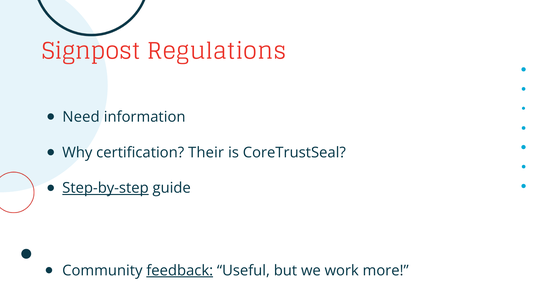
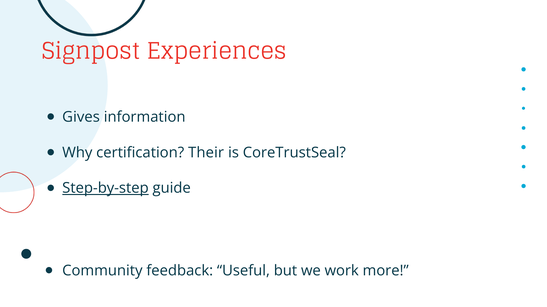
Regulations: Regulations -> Experiences
Need: Need -> Gives
feedback underline: present -> none
